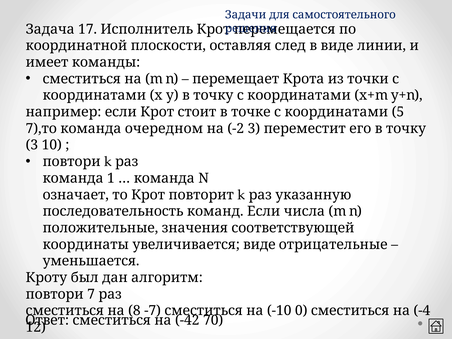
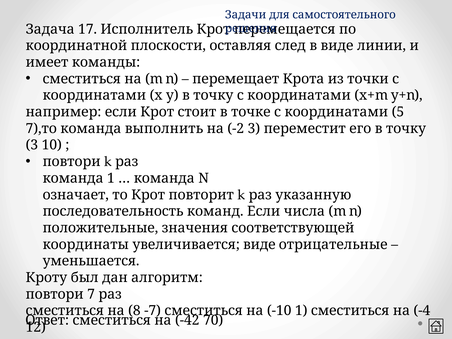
очередном: очередном -> выполнить
-10 0: 0 -> 1
